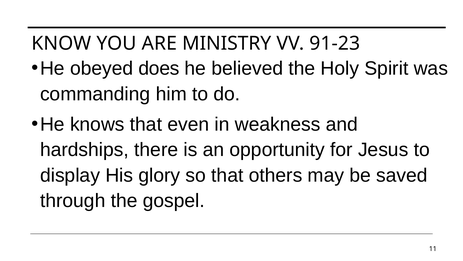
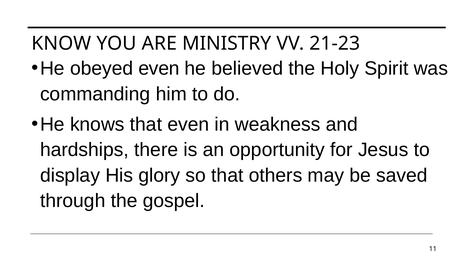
91-23: 91-23 -> 21-23
obeyed does: does -> even
